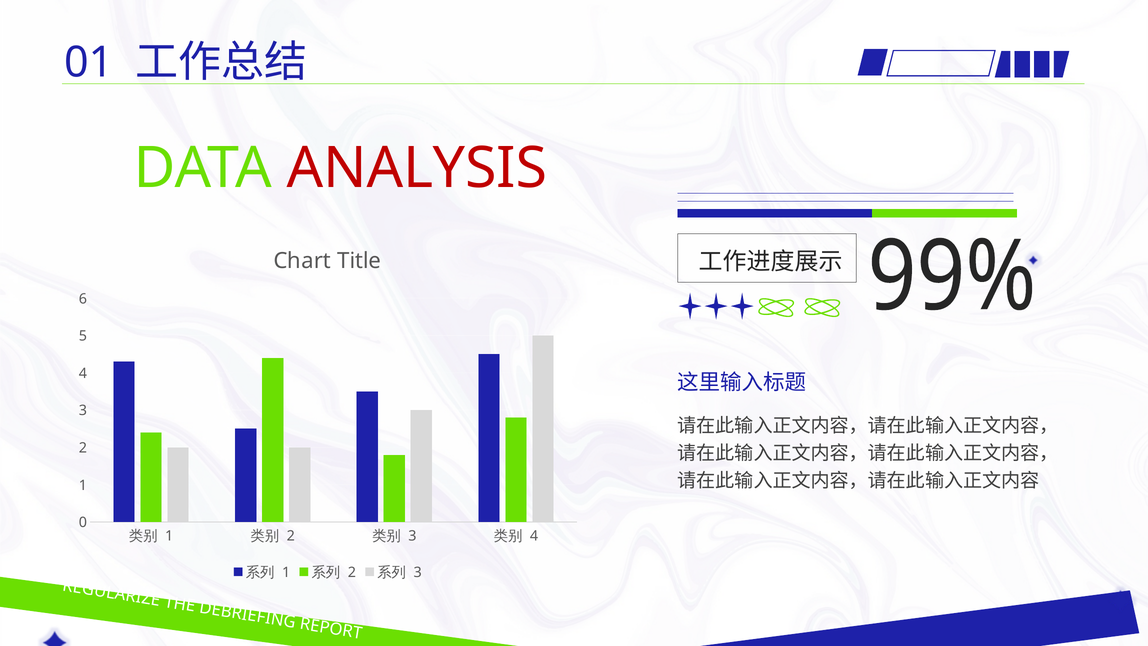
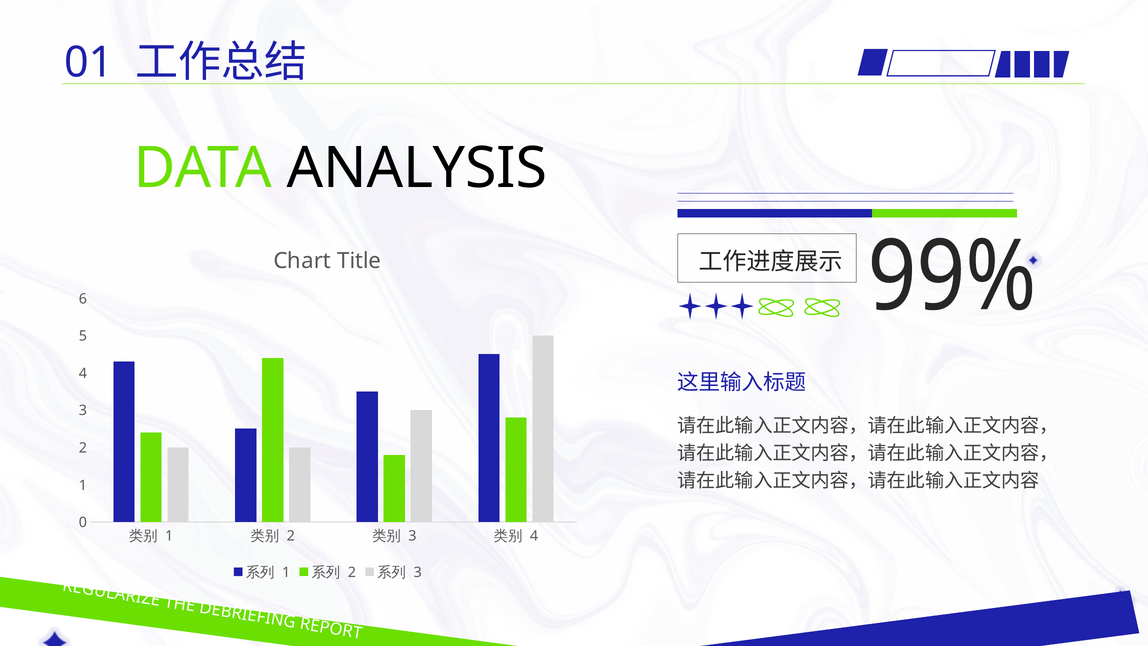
ANALYSIS colour: red -> black
